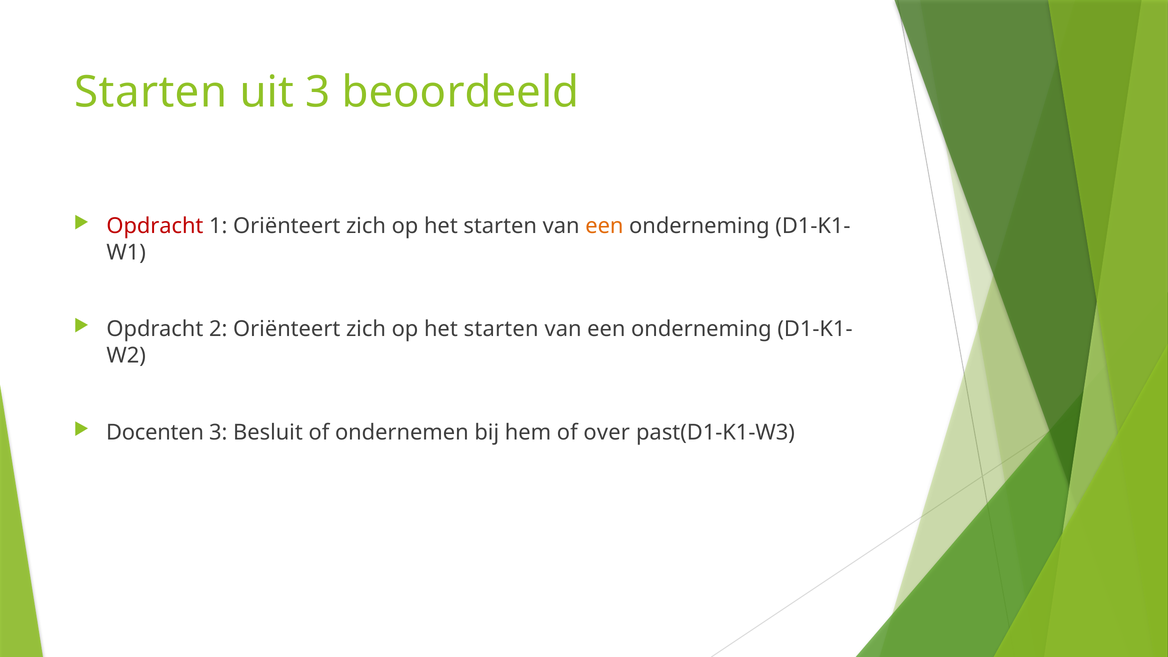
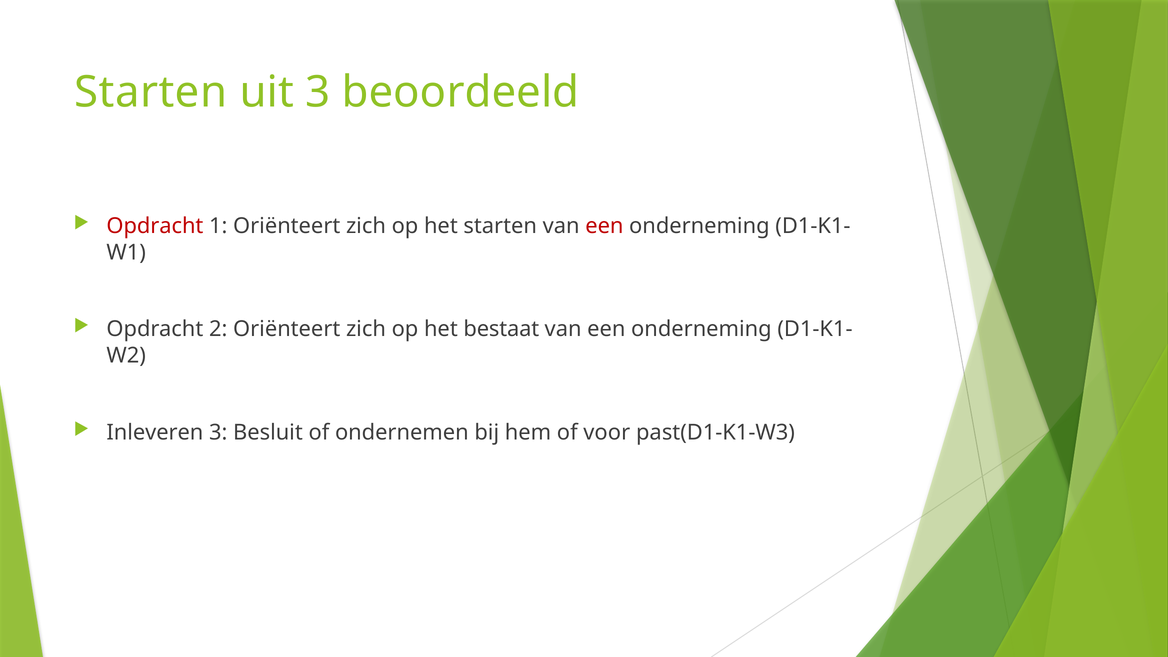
een at (604, 226) colour: orange -> red
starten at (501, 329): starten -> bestaat
Docenten: Docenten -> Inleveren
over: over -> voor
